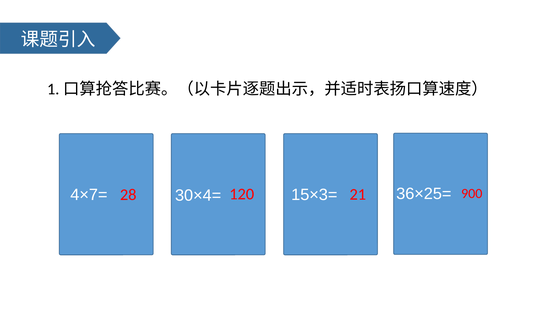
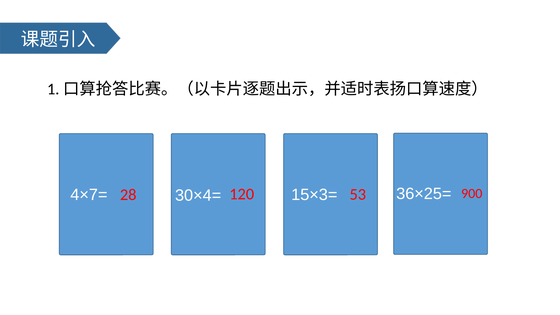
21: 21 -> 53
